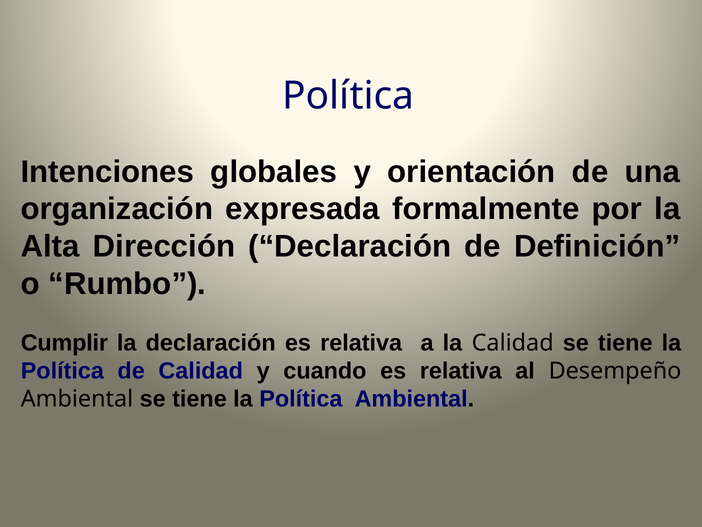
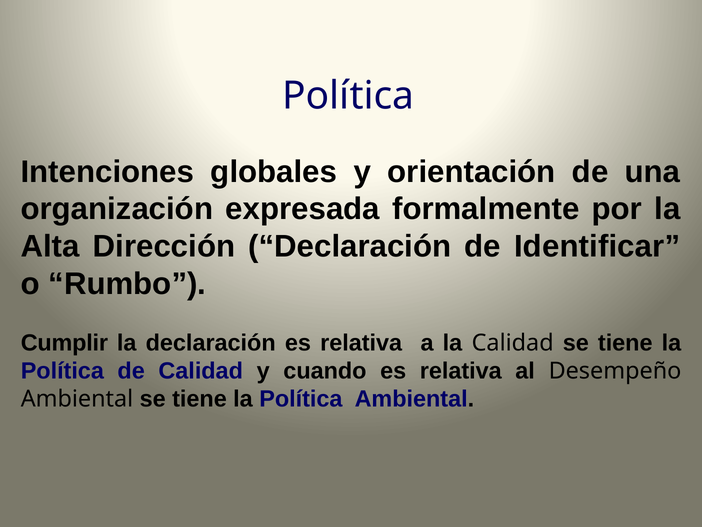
Definición: Definición -> Identificar
